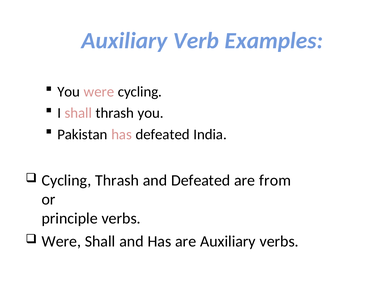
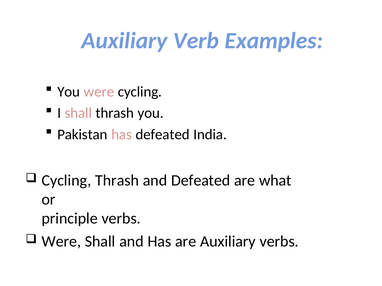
from: from -> what
